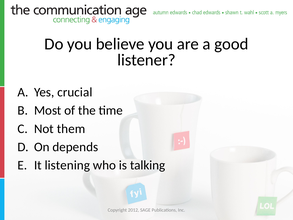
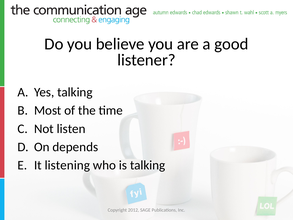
Yes crucial: crucial -> talking
them: them -> listen
